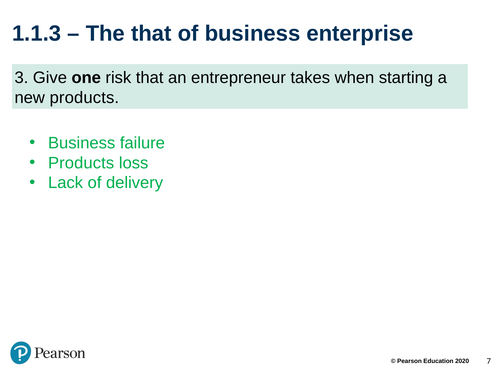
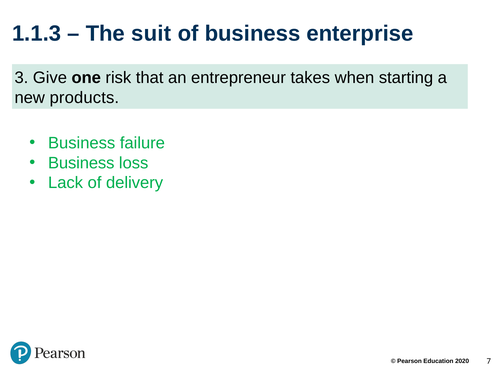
The that: that -> suit
Products at (81, 163): Products -> Business
